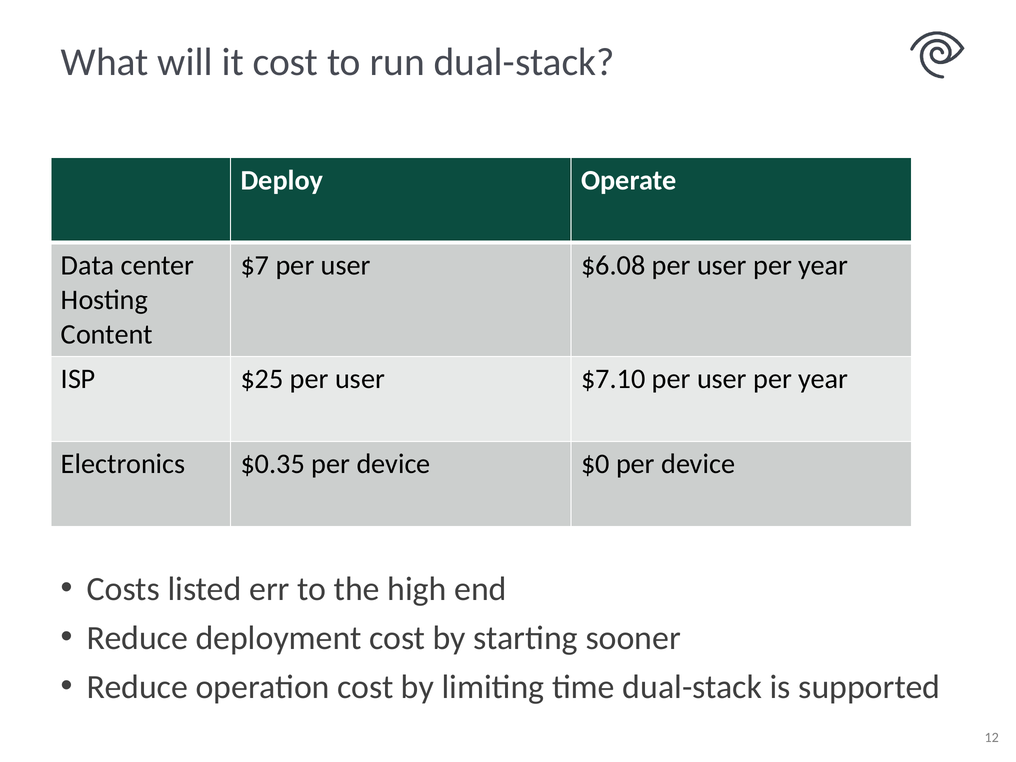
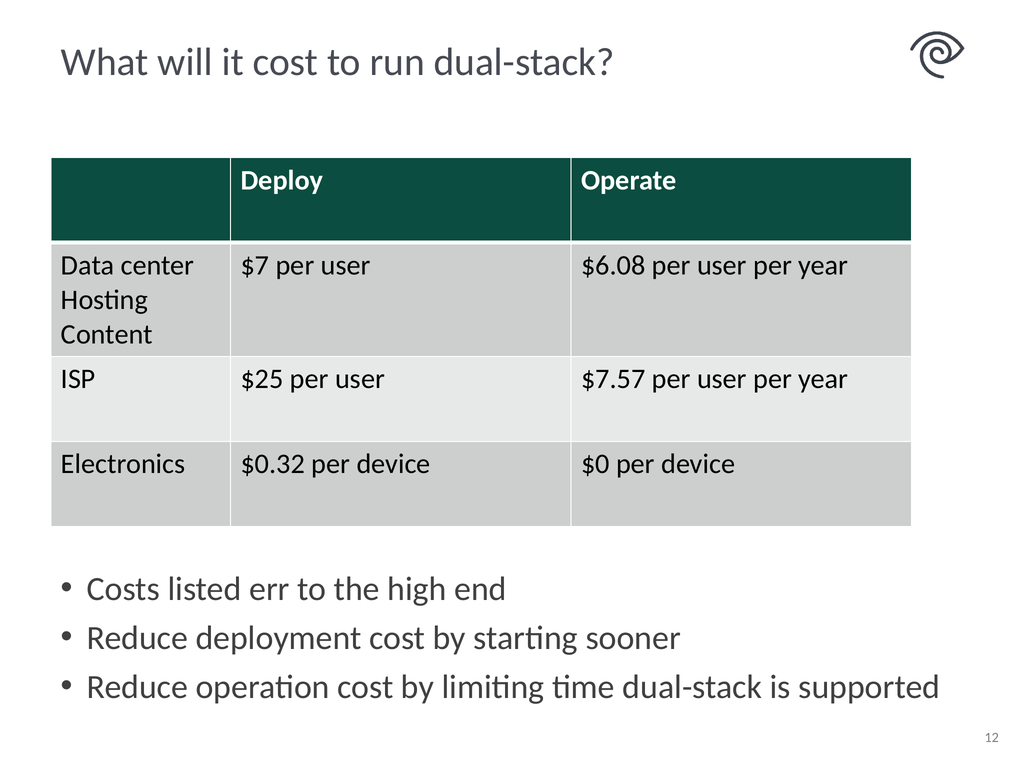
$7.10: $7.10 -> $7.57
$0.35: $0.35 -> $0.32
